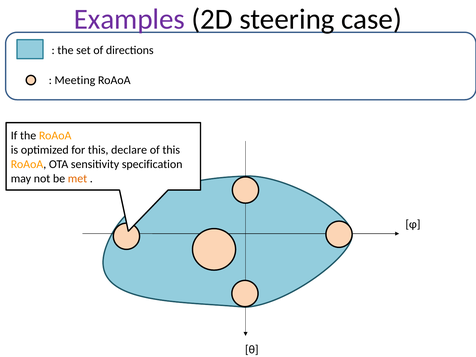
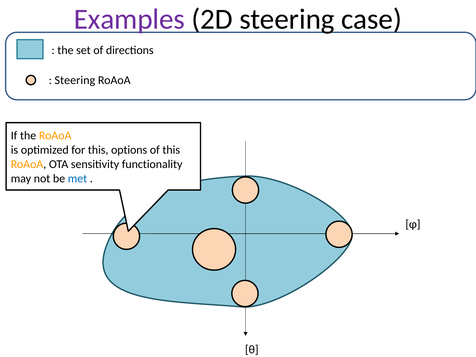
Meeting at (75, 80): Meeting -> Steering
declare: declare -> options
specification: specification -> functionality
met colour: orange -> blue
